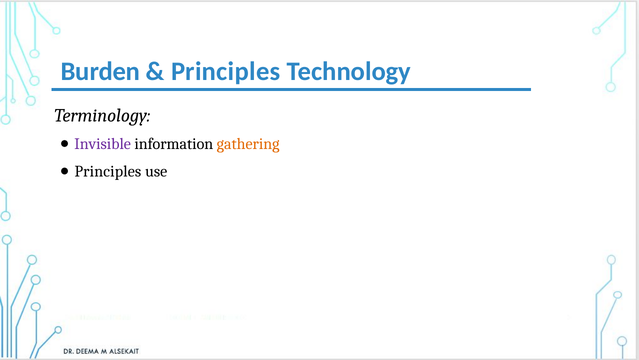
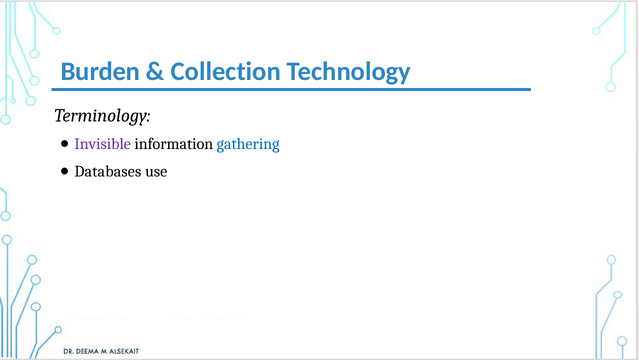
Principles at (226, 71): Principles -> Collection
gathering colour: orange -> blue
Principles at (108, 171): Principles -> Databases
